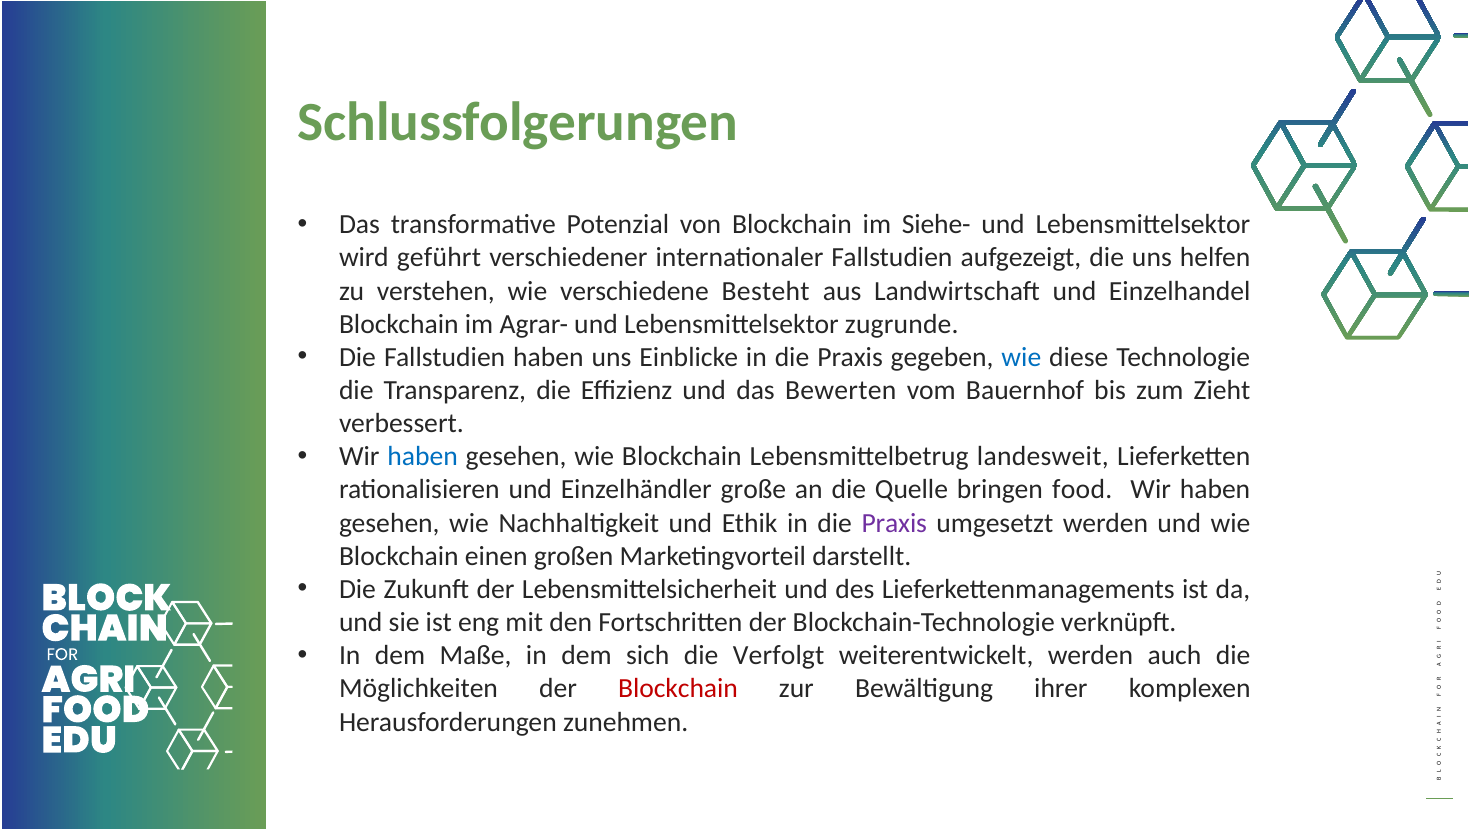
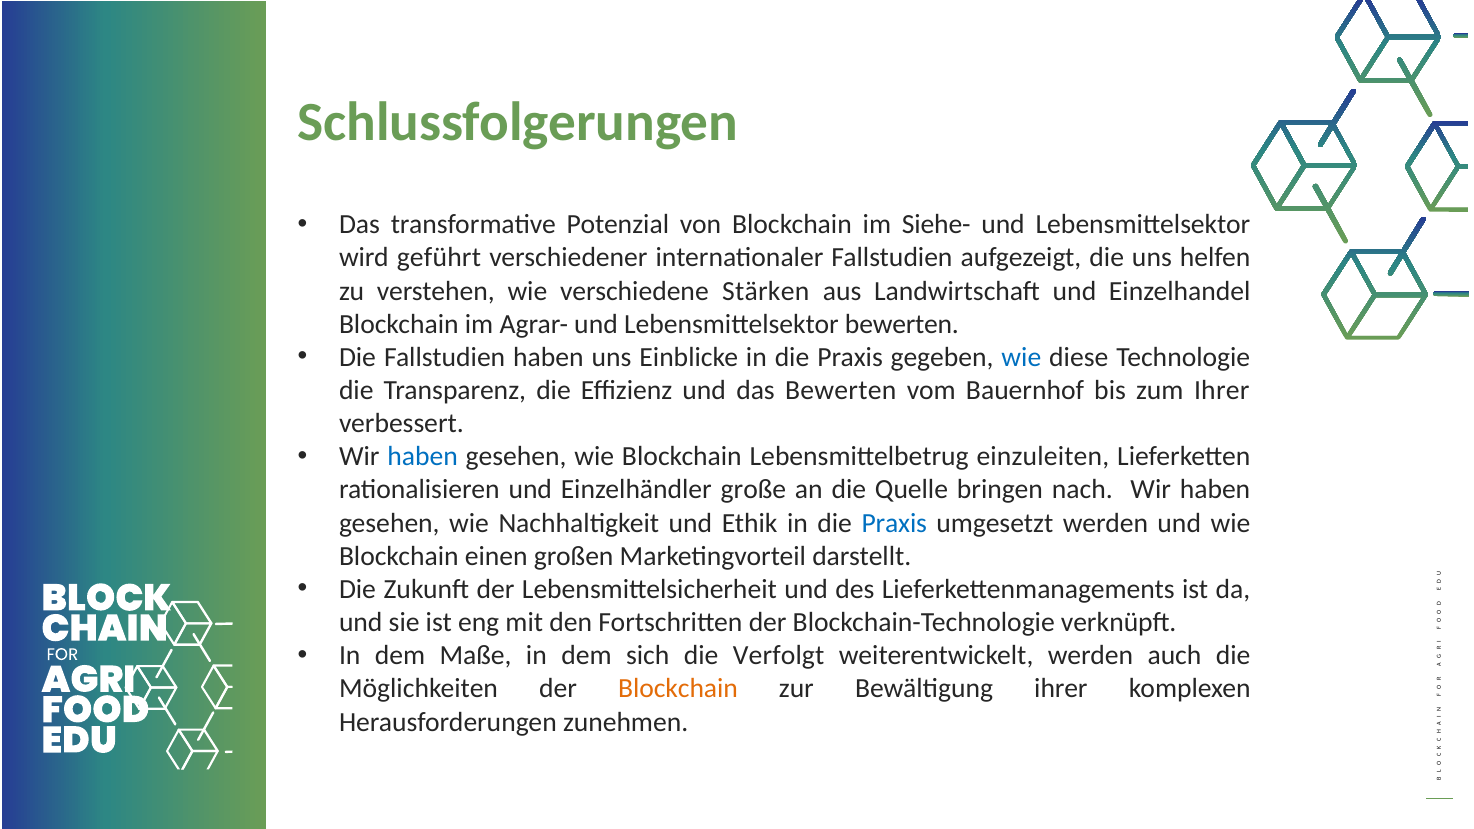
Besteht: Besteht -> Stärken
Lebensmittelsektor zugrunde: zugrunde -> bewerten
zum Zieht: Zieht -> Ihrer
landesweit: landesweit -> einzuleiten
food: food -> nach
Praxis at (894, 523) colour: purple -> blue
Blockchain at (678, 689) colour: red -> orange
